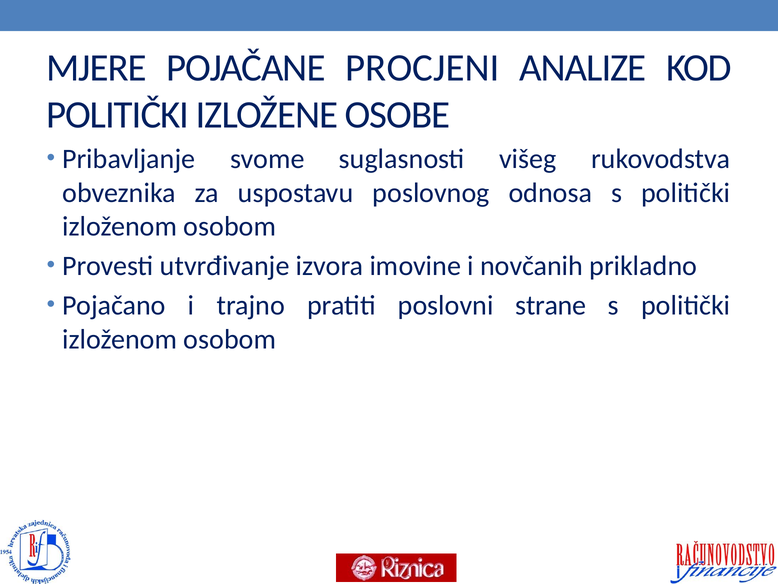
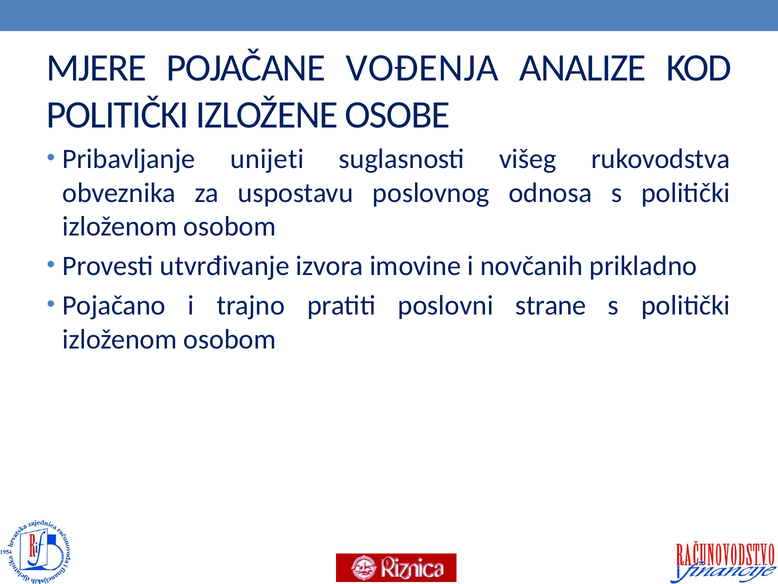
PROCJENI: PROCJENI -> VOĐENJA
svome: svome -> unijeti
